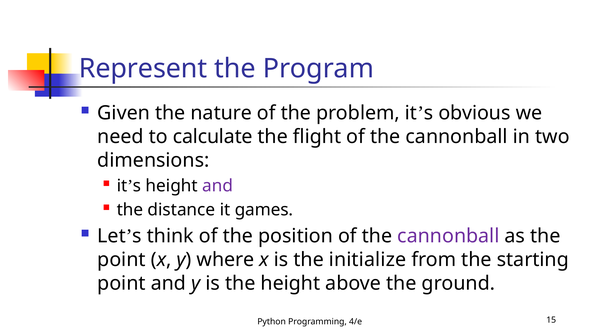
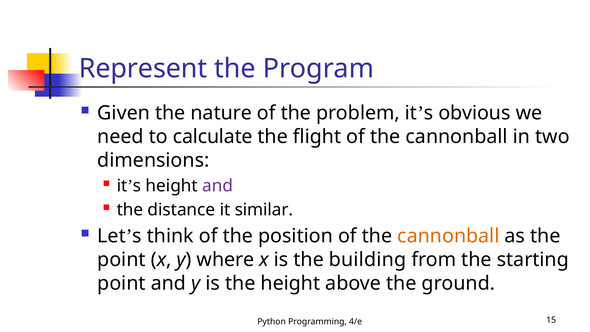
games: games -> similar
cannonball at (448, 236) colour: purple -> orange
initialize: initialize -> building
